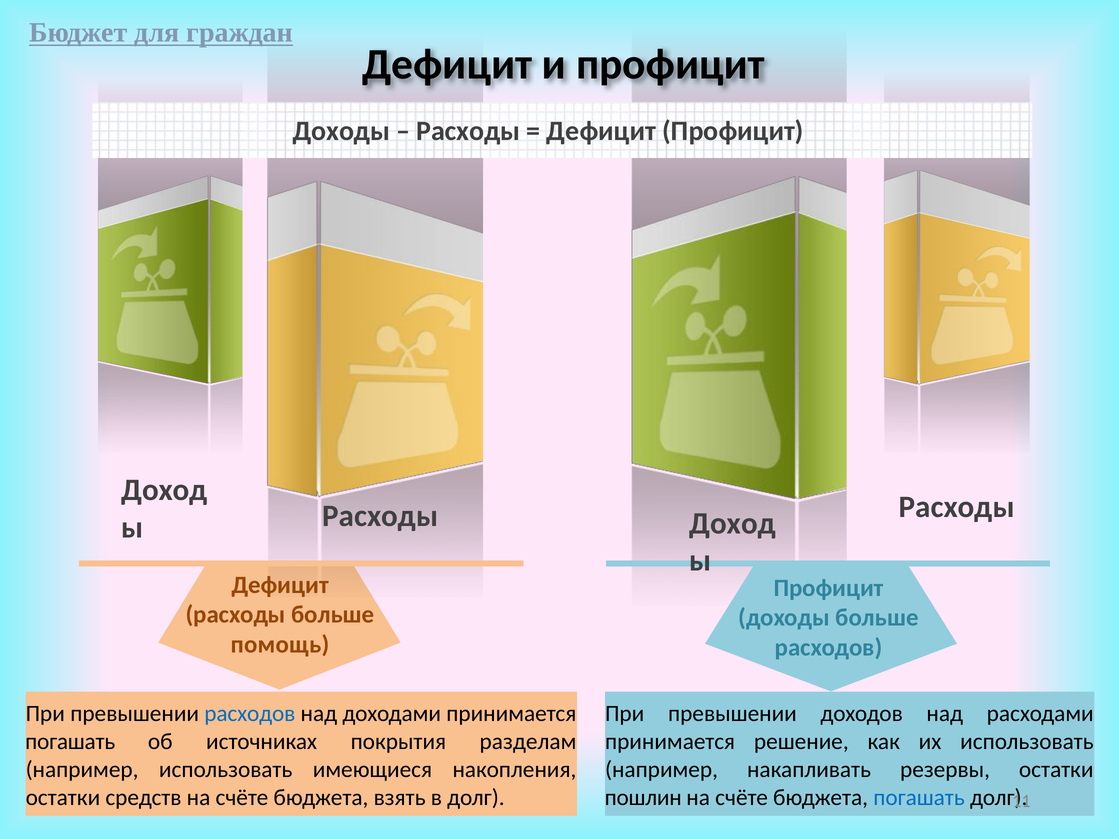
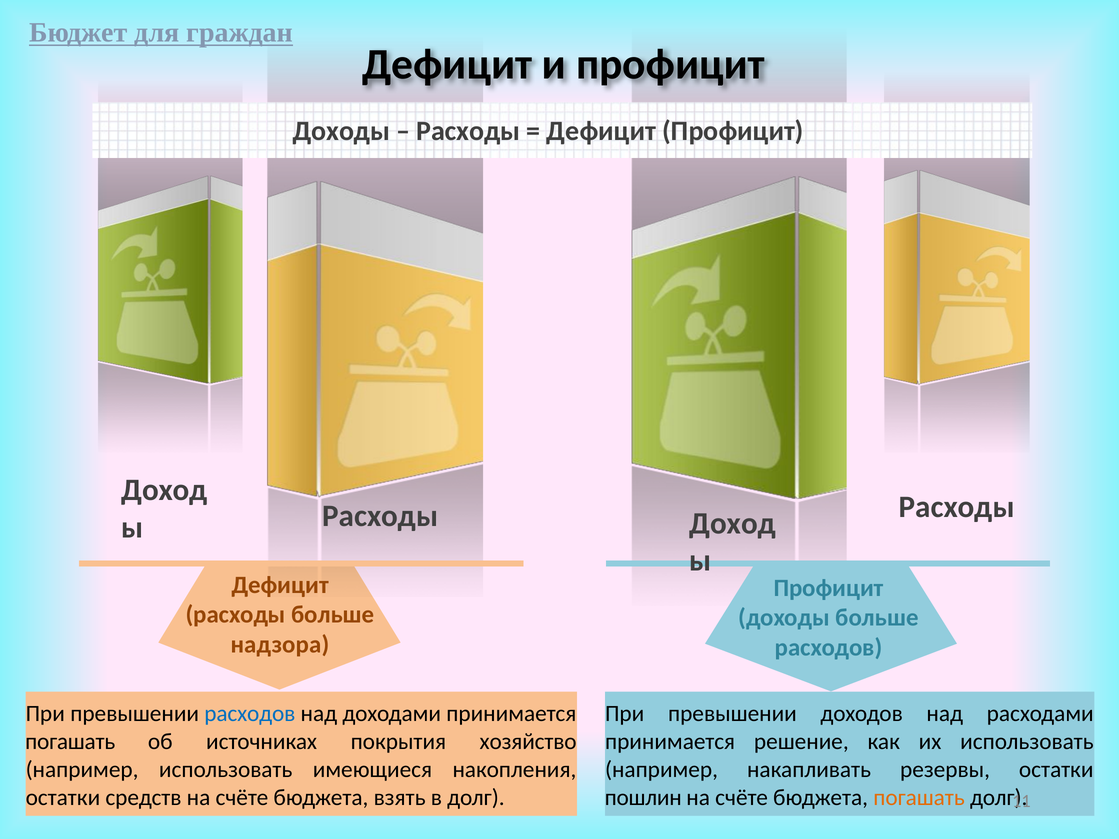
помощь: помощь -> надзора
разделам: разделам -> хозяйство
погашать at (919, 798) colour: blue -> orange
